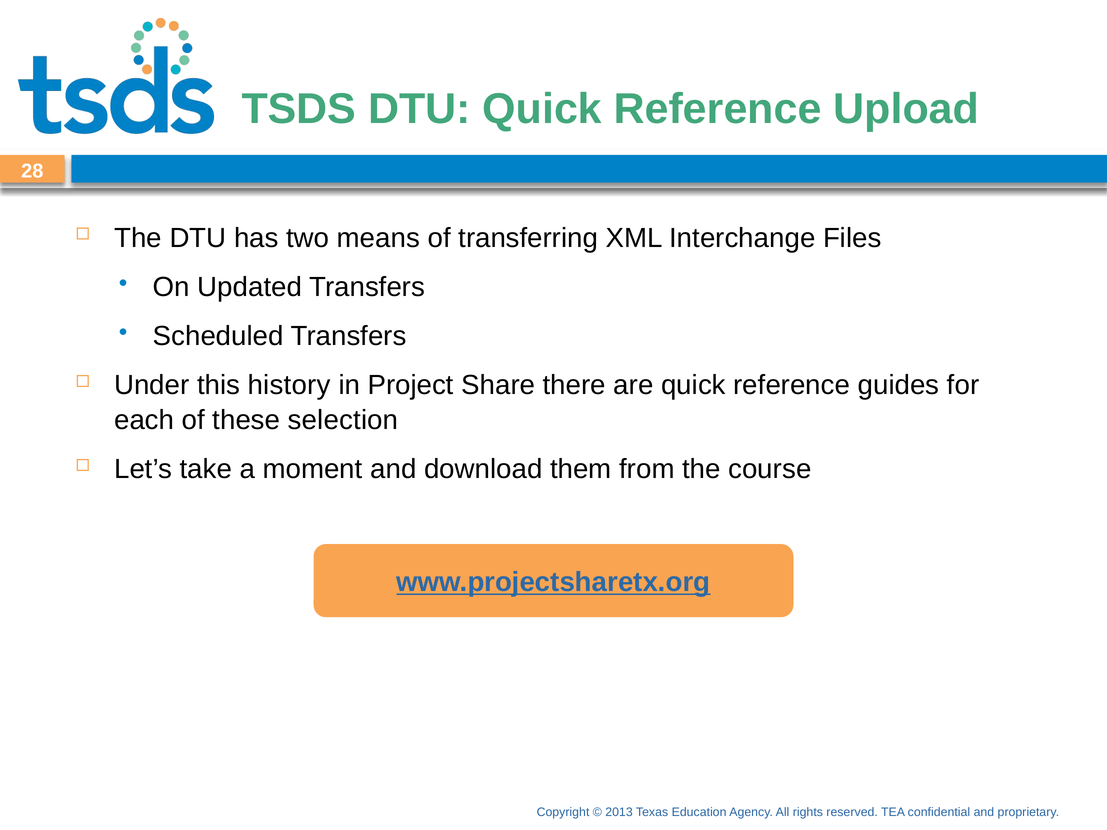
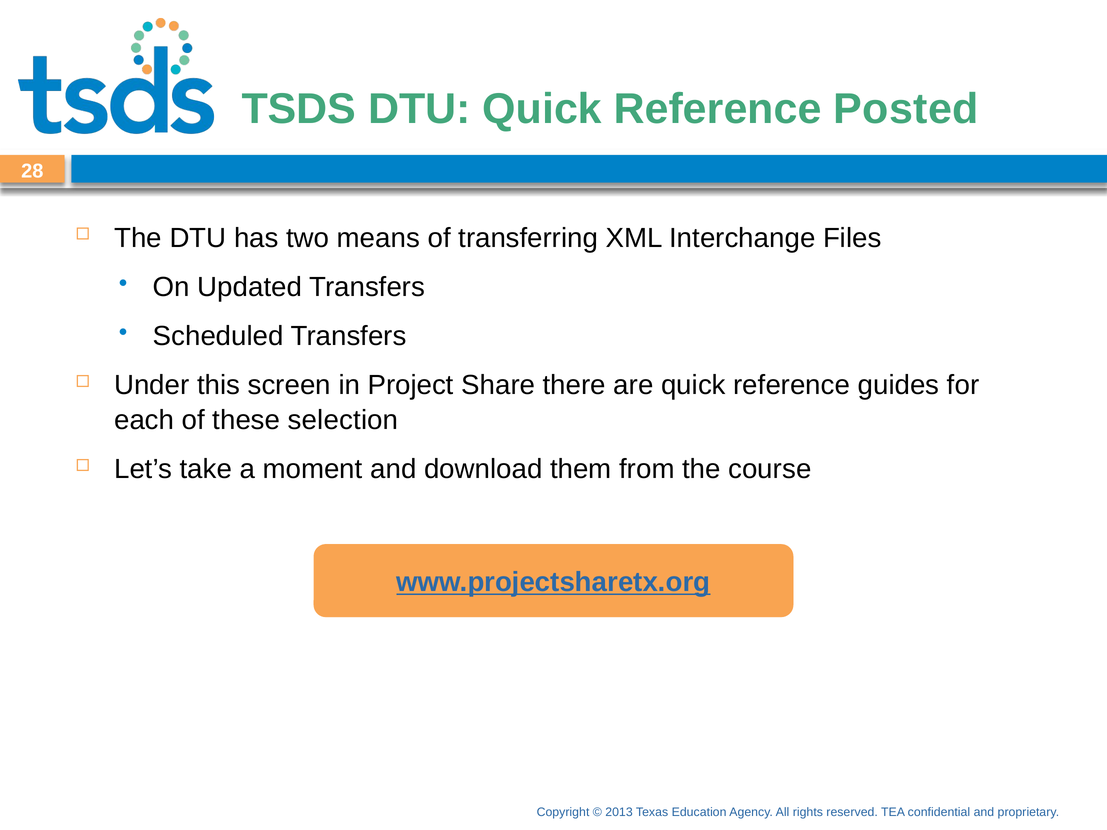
Upload: Upload -> Posted
history: history -> screen
